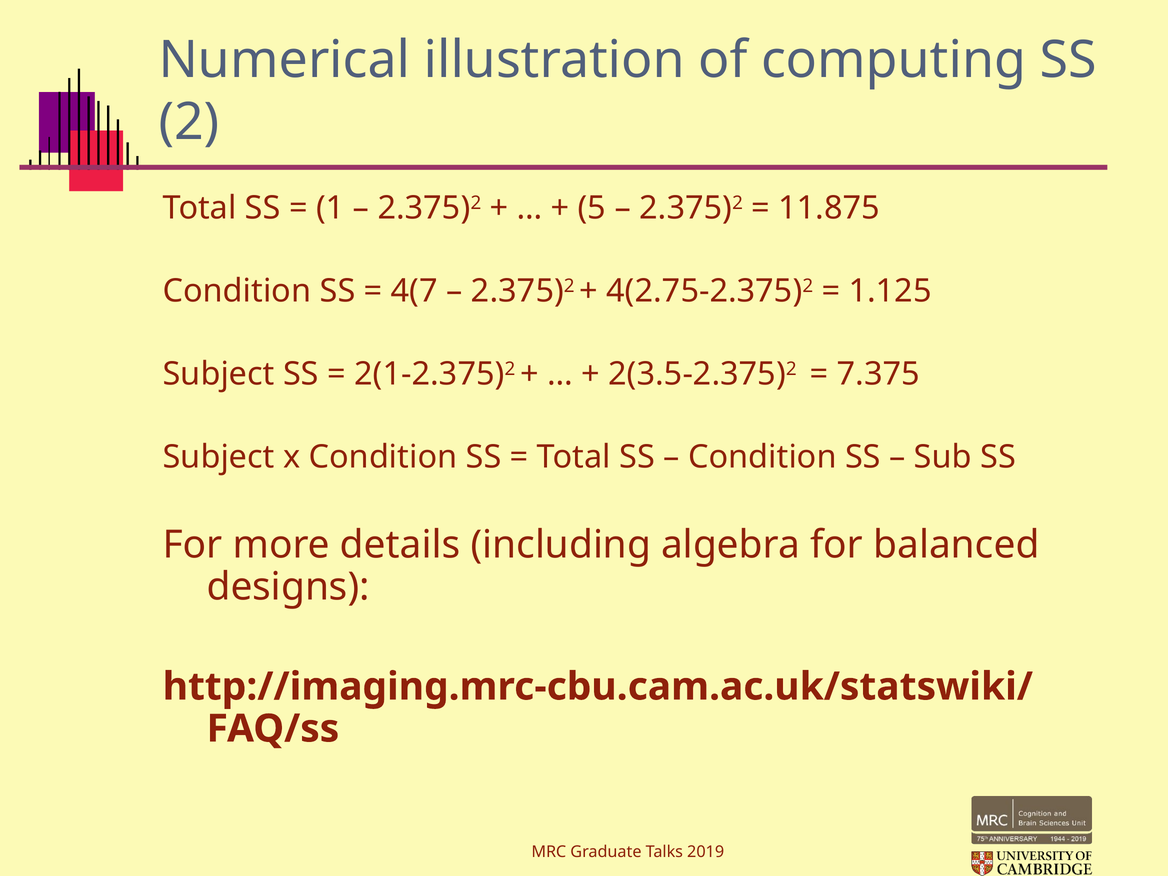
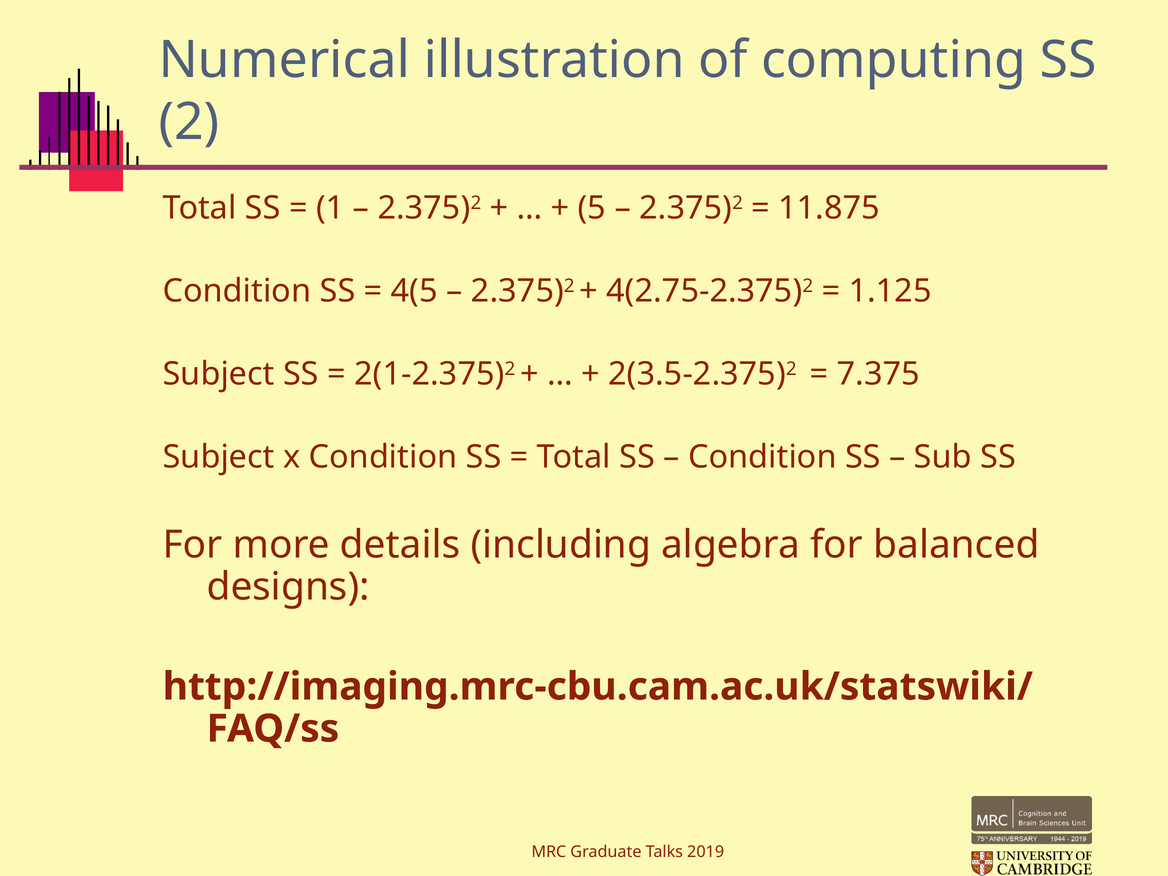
4(7: 4(7 -> 4(5
